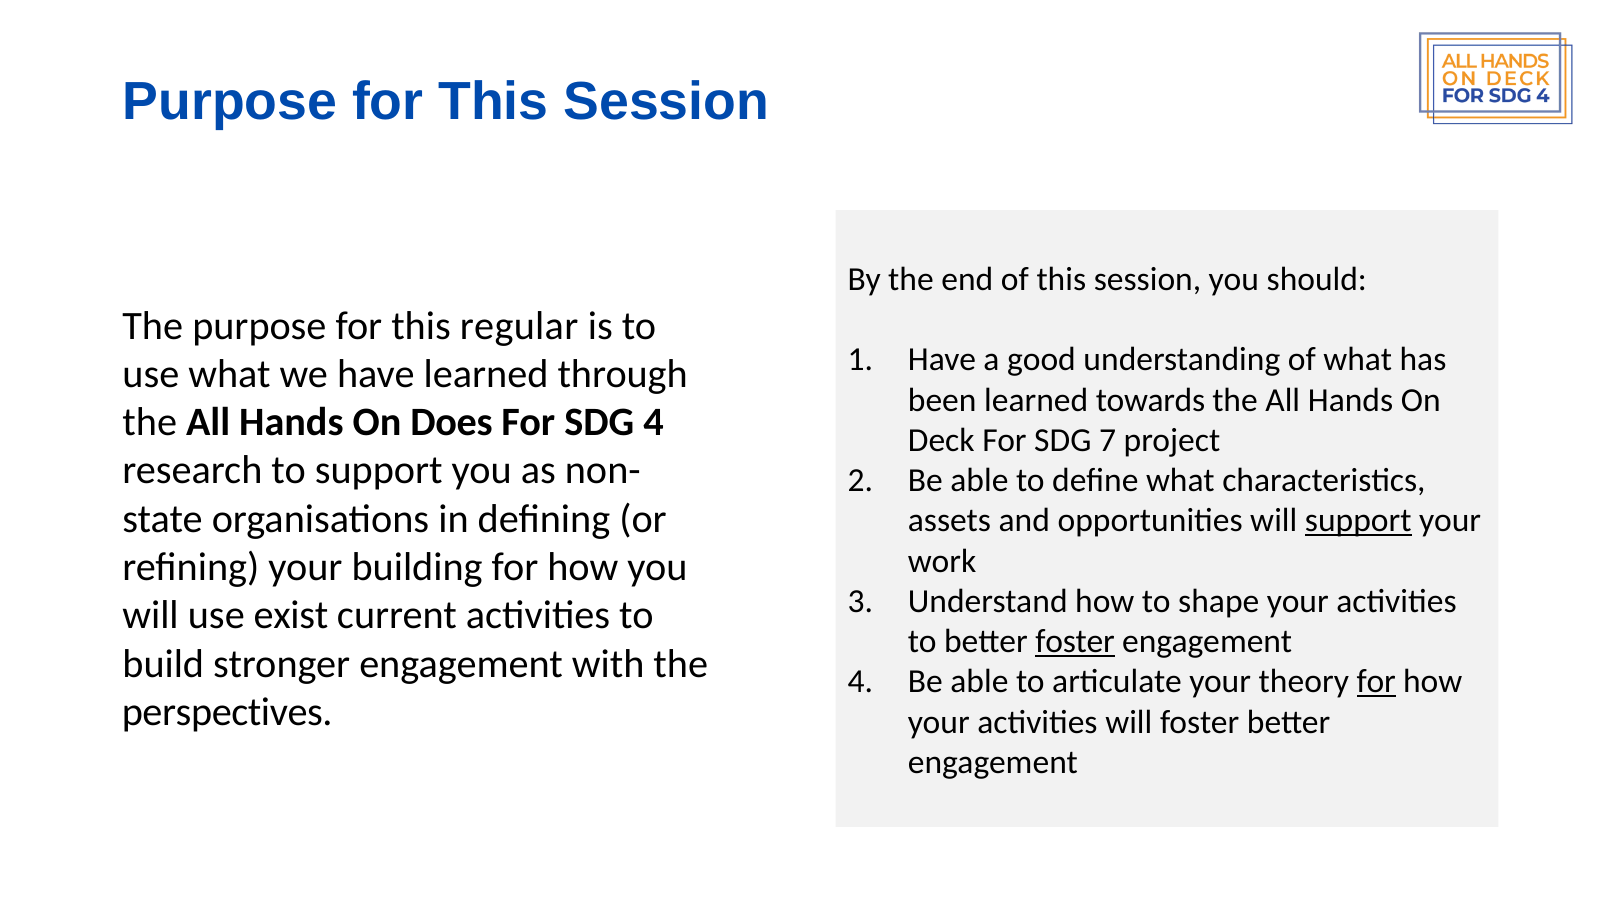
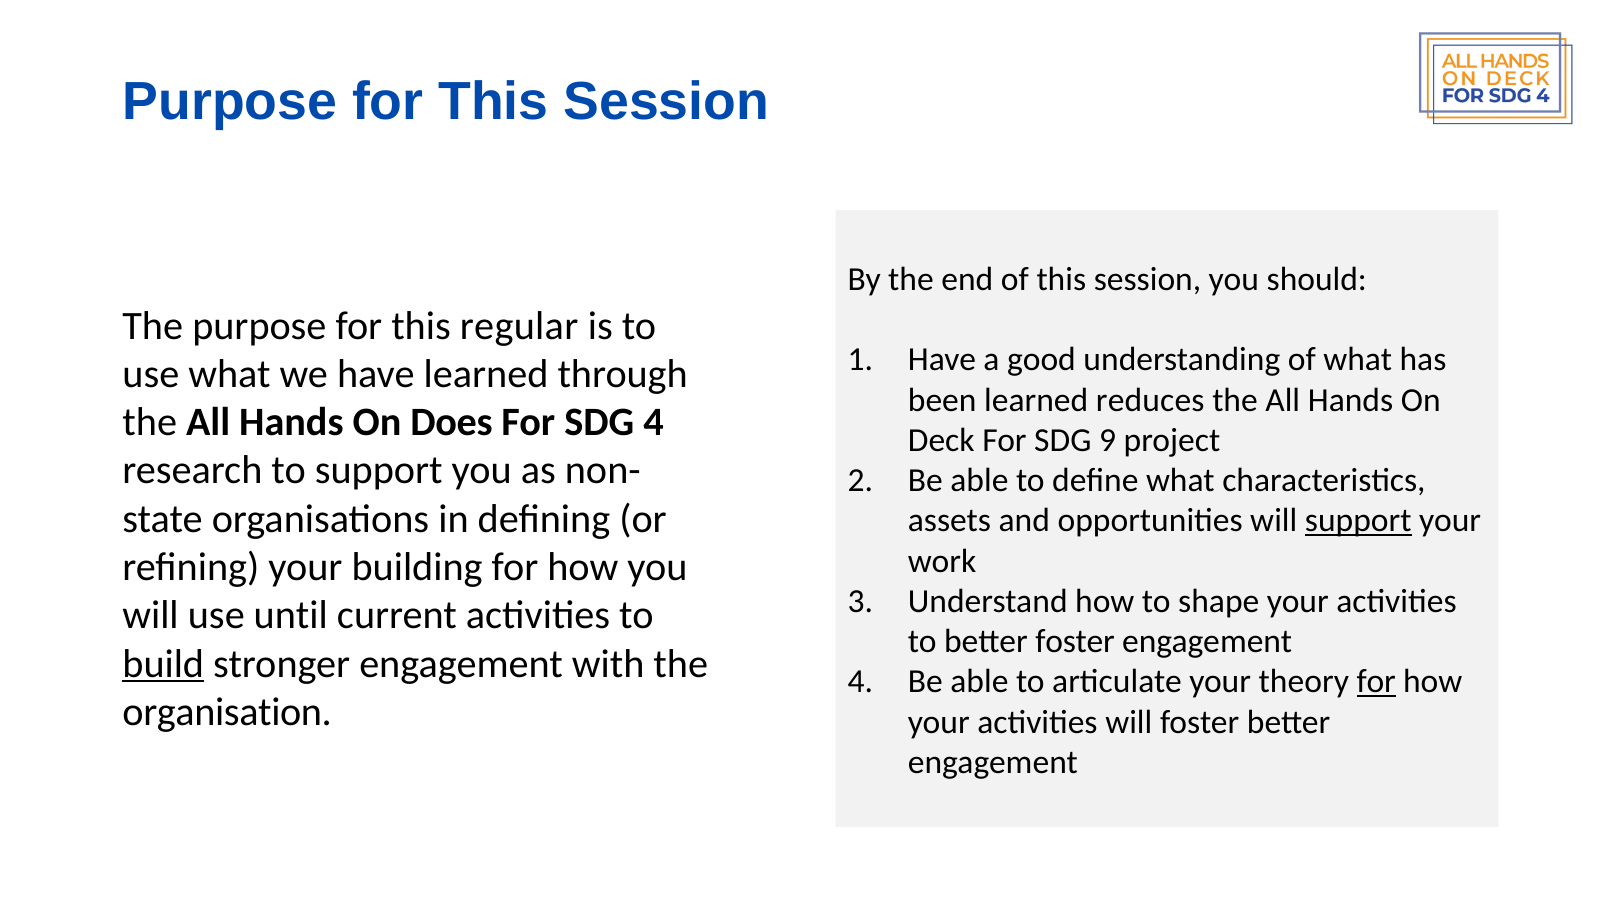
towards: towards -> reduces
7: 7 -> 9
exist: exist -> until
foster at (1075, 642) underline: present -> none
build underline: none -> present
perspectives: perspectives -> organisation
